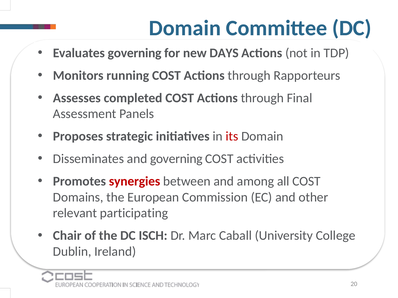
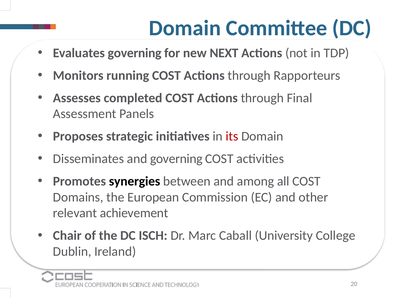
DAYS: DAYS -> NEXT
synergies colour: red -> black
participating: participating -> achievement
